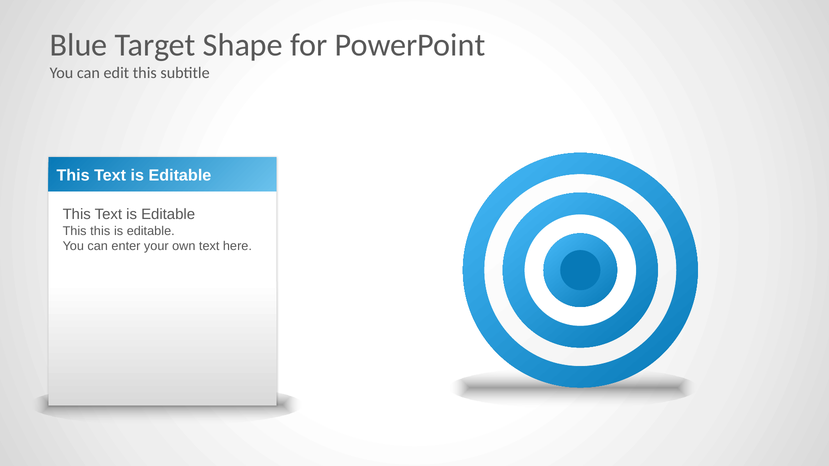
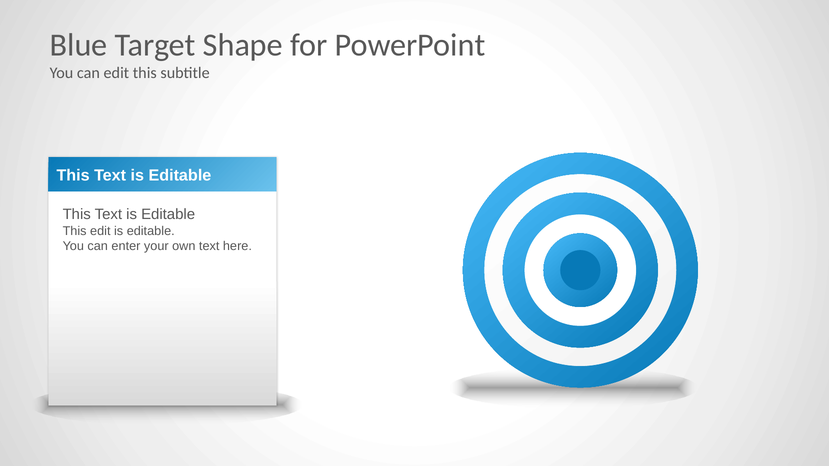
This this: this -> edit
